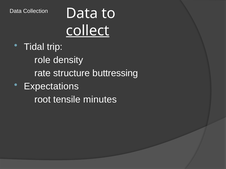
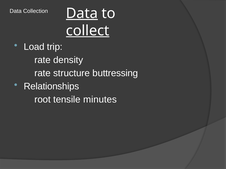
Data at (82, 13) underline: none -> present
Tidal: Tidal -> Load
role at (42, 60): role -> rate
Expectations: Expectations -> Relationships
